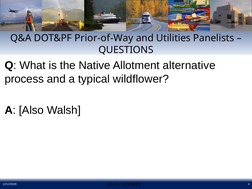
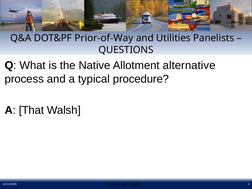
wildflower: wildflower -> procedure
Also: Also -> That
